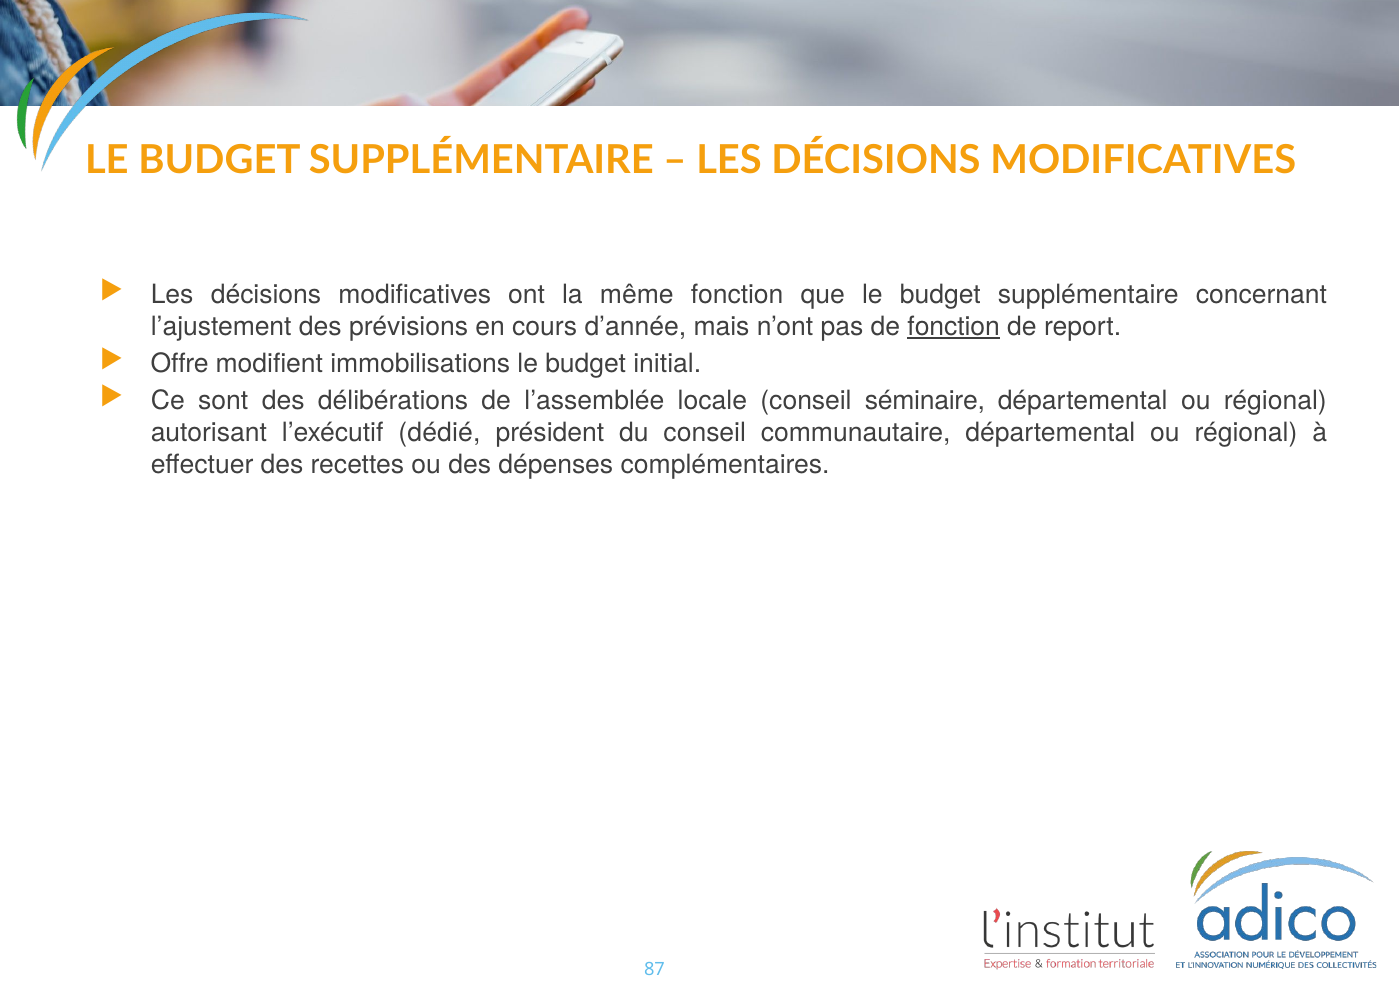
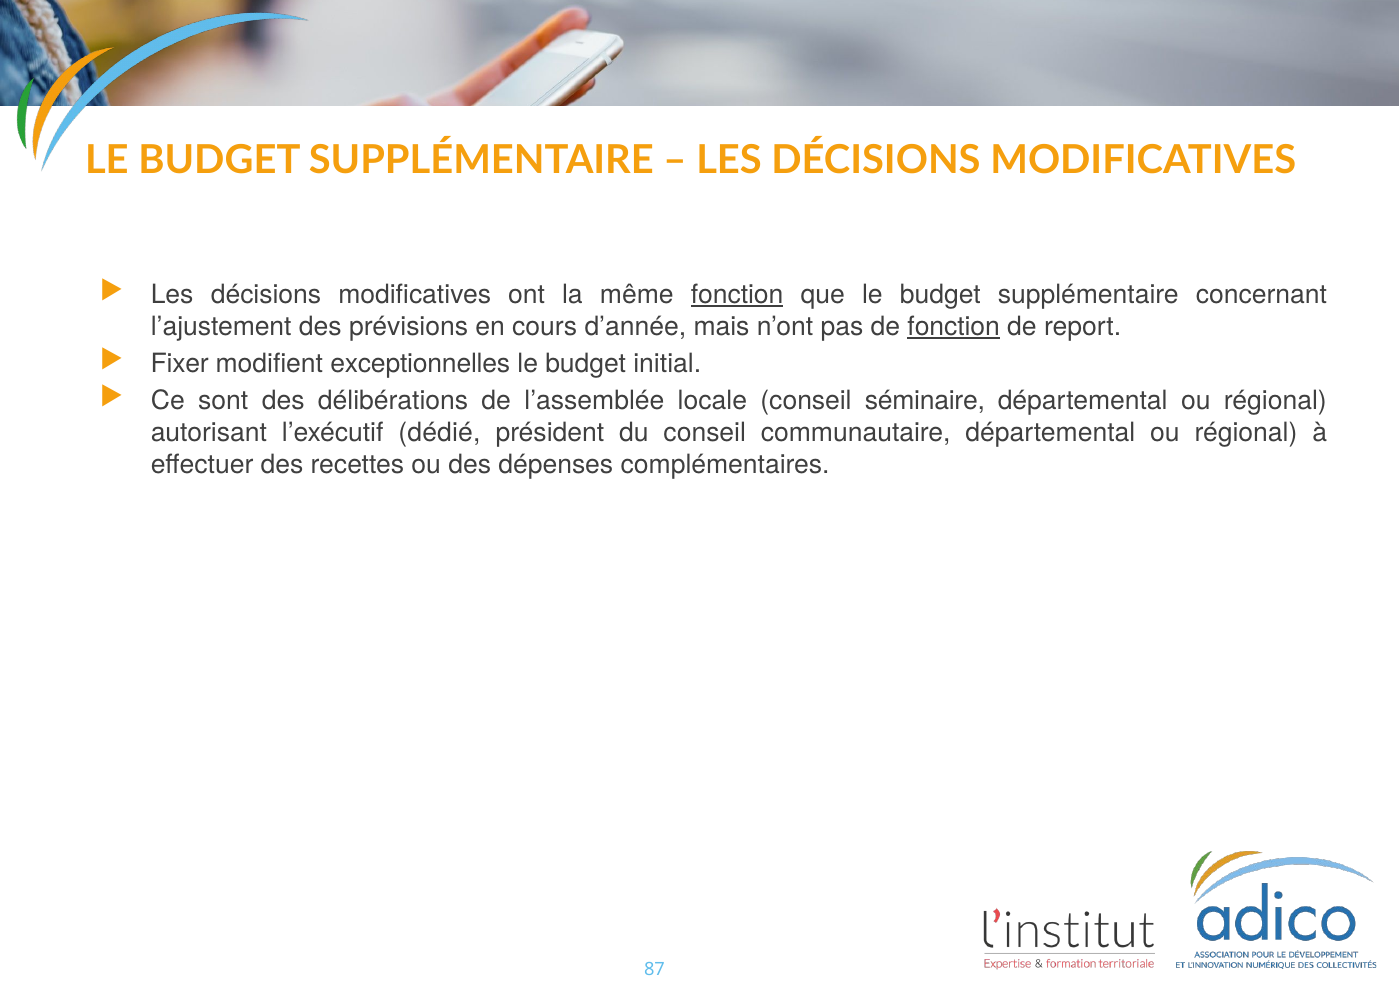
fonction at (737, 295) underline: none -> present
Offre: Offre -> Fixer
immobilisations: immobilisations -> exceptionnelles
